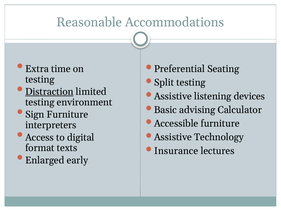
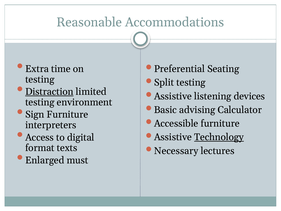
Technology underline: none -> present
Insurance: Insurance -> Necessary
early: early -> must
